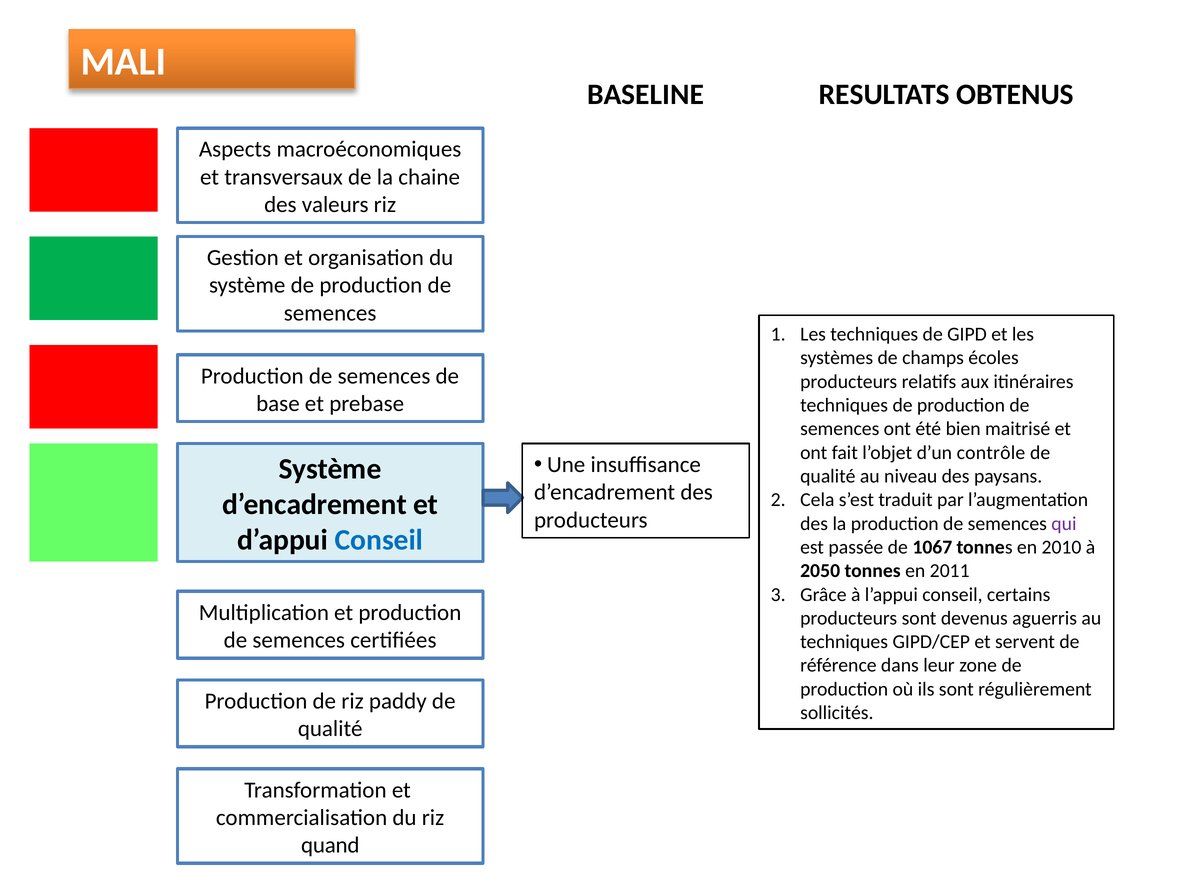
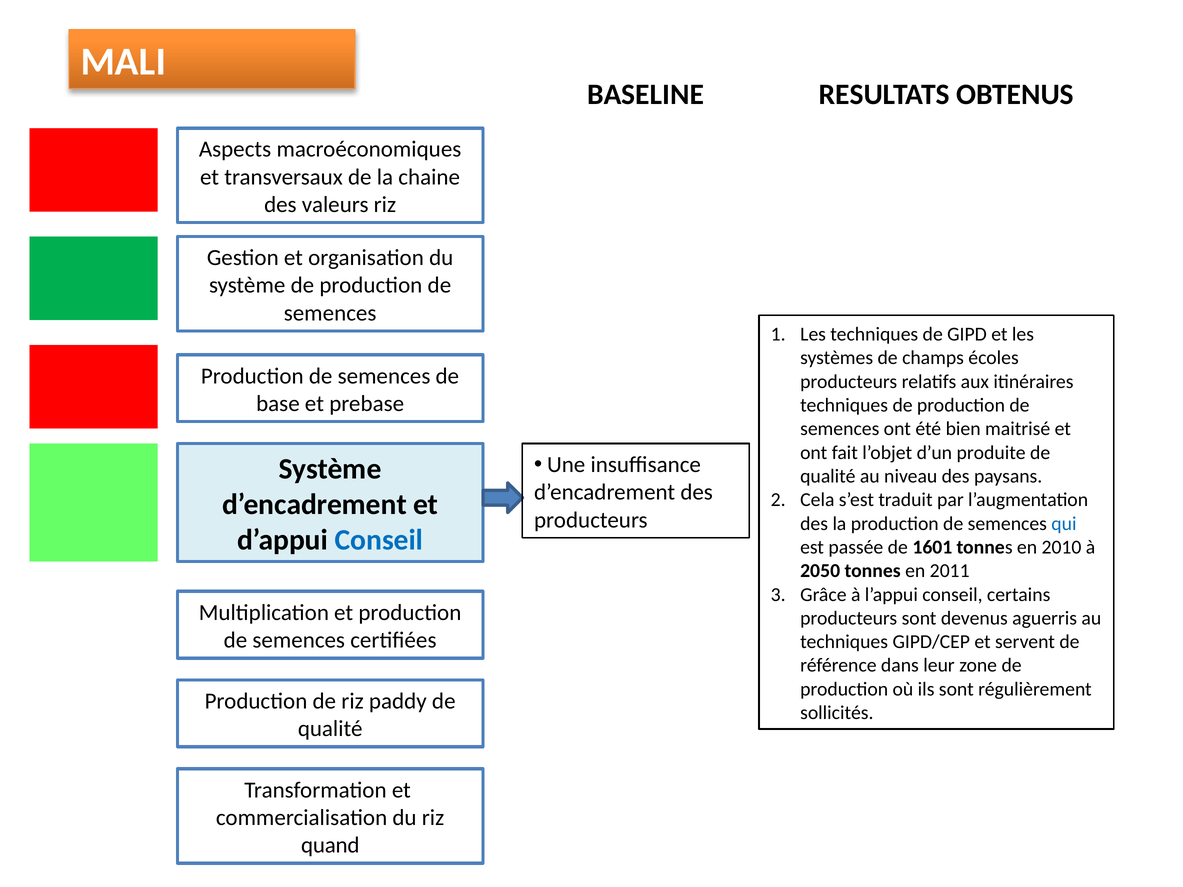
contrôle: contrôle -> produite
qui colour: purple -> blue
1067: 1067 -> 1601
